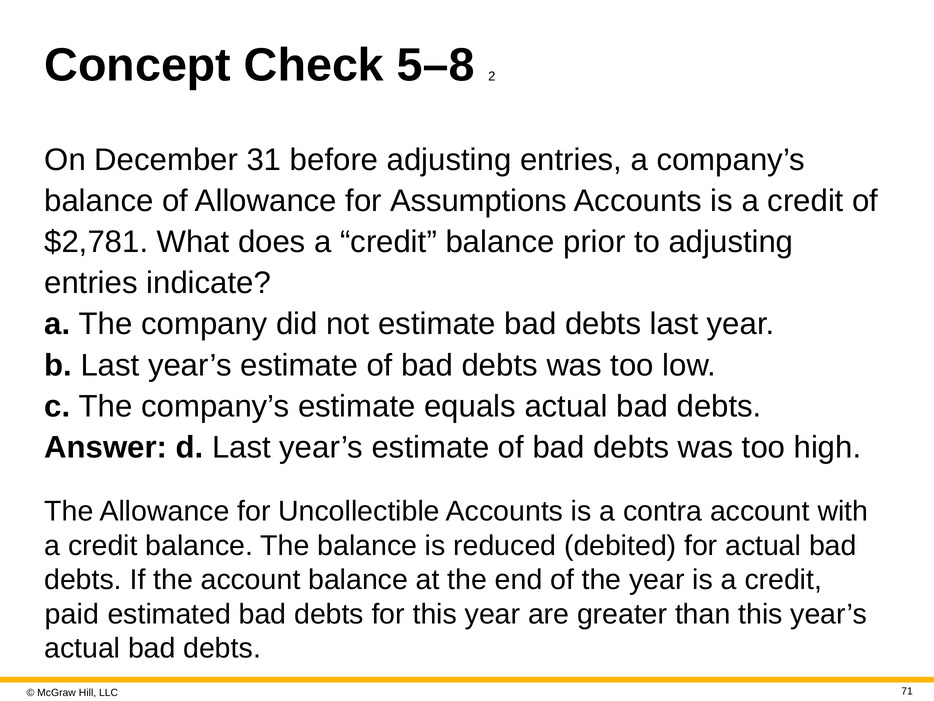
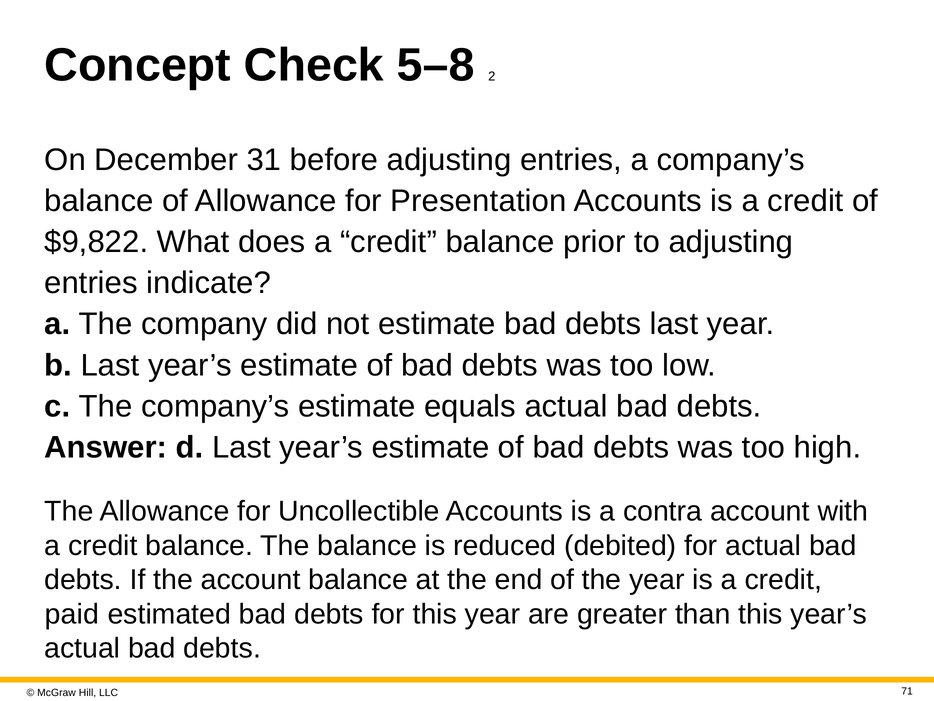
Assumptions: Assumptions -> Presentation
$2,781: $2,781 -> $9,822
